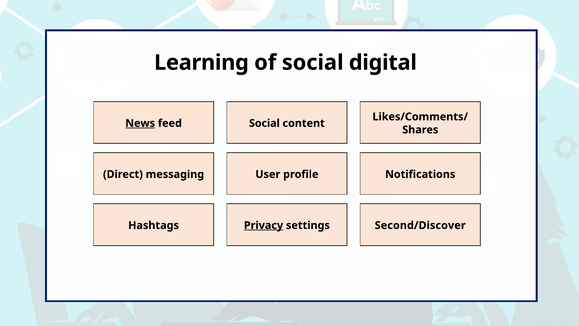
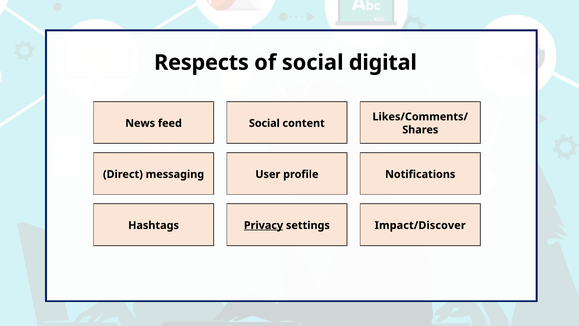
Learning: Learning -> Respects
News underline: present -> none
Second/Discover: Second/Discover -> Impact/Discover
